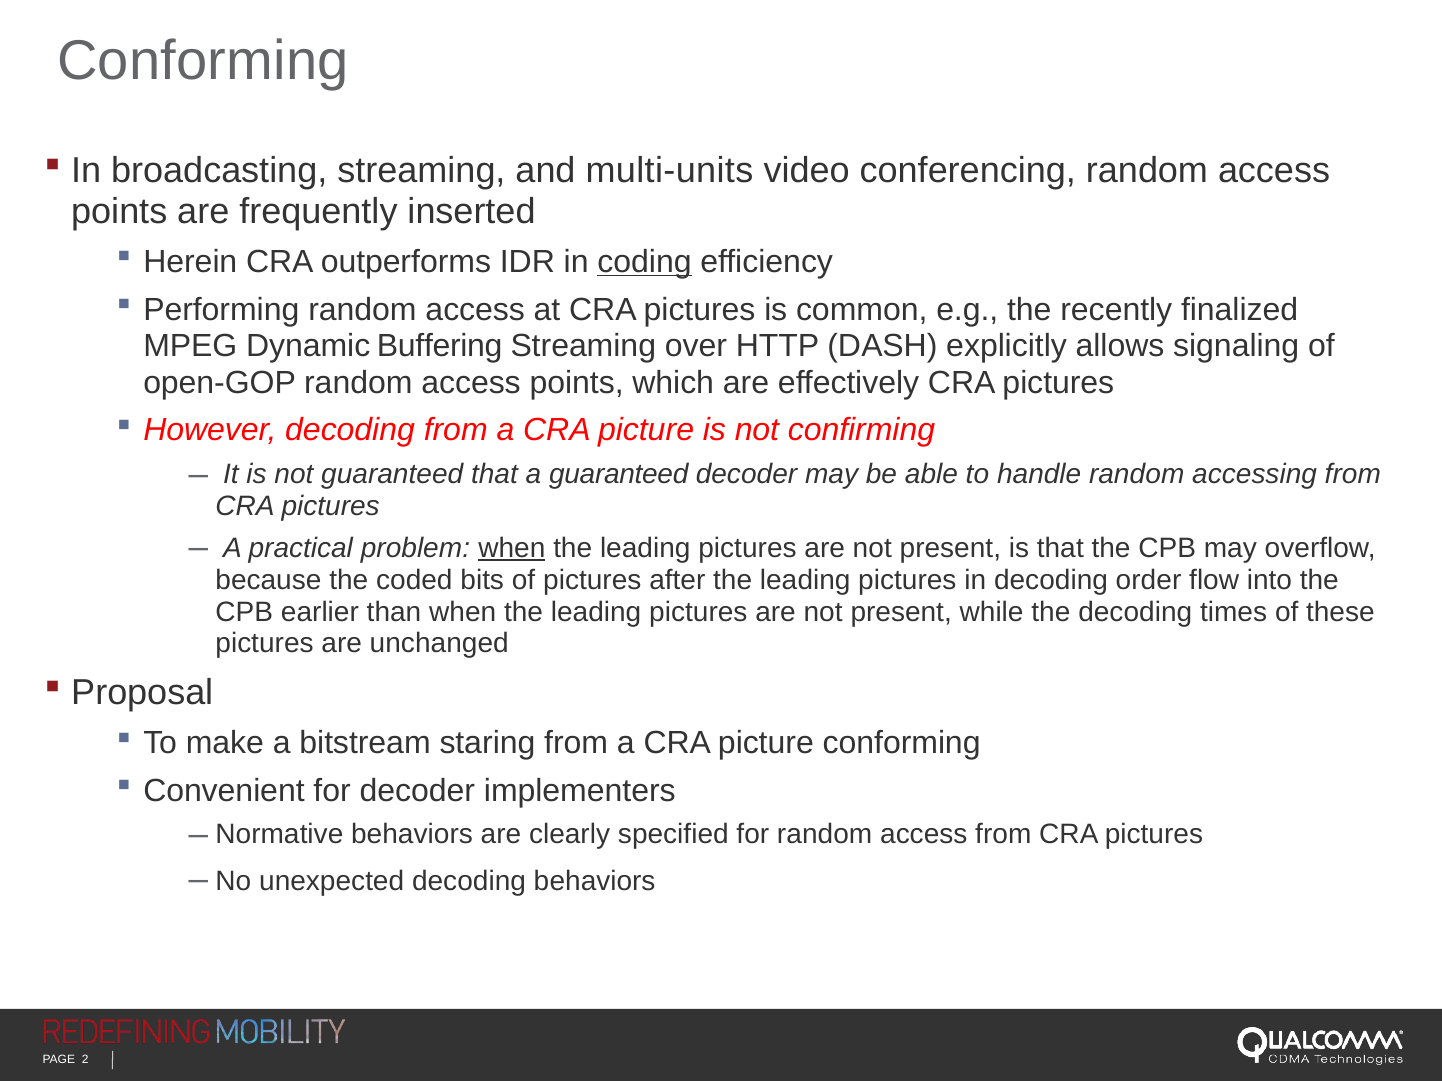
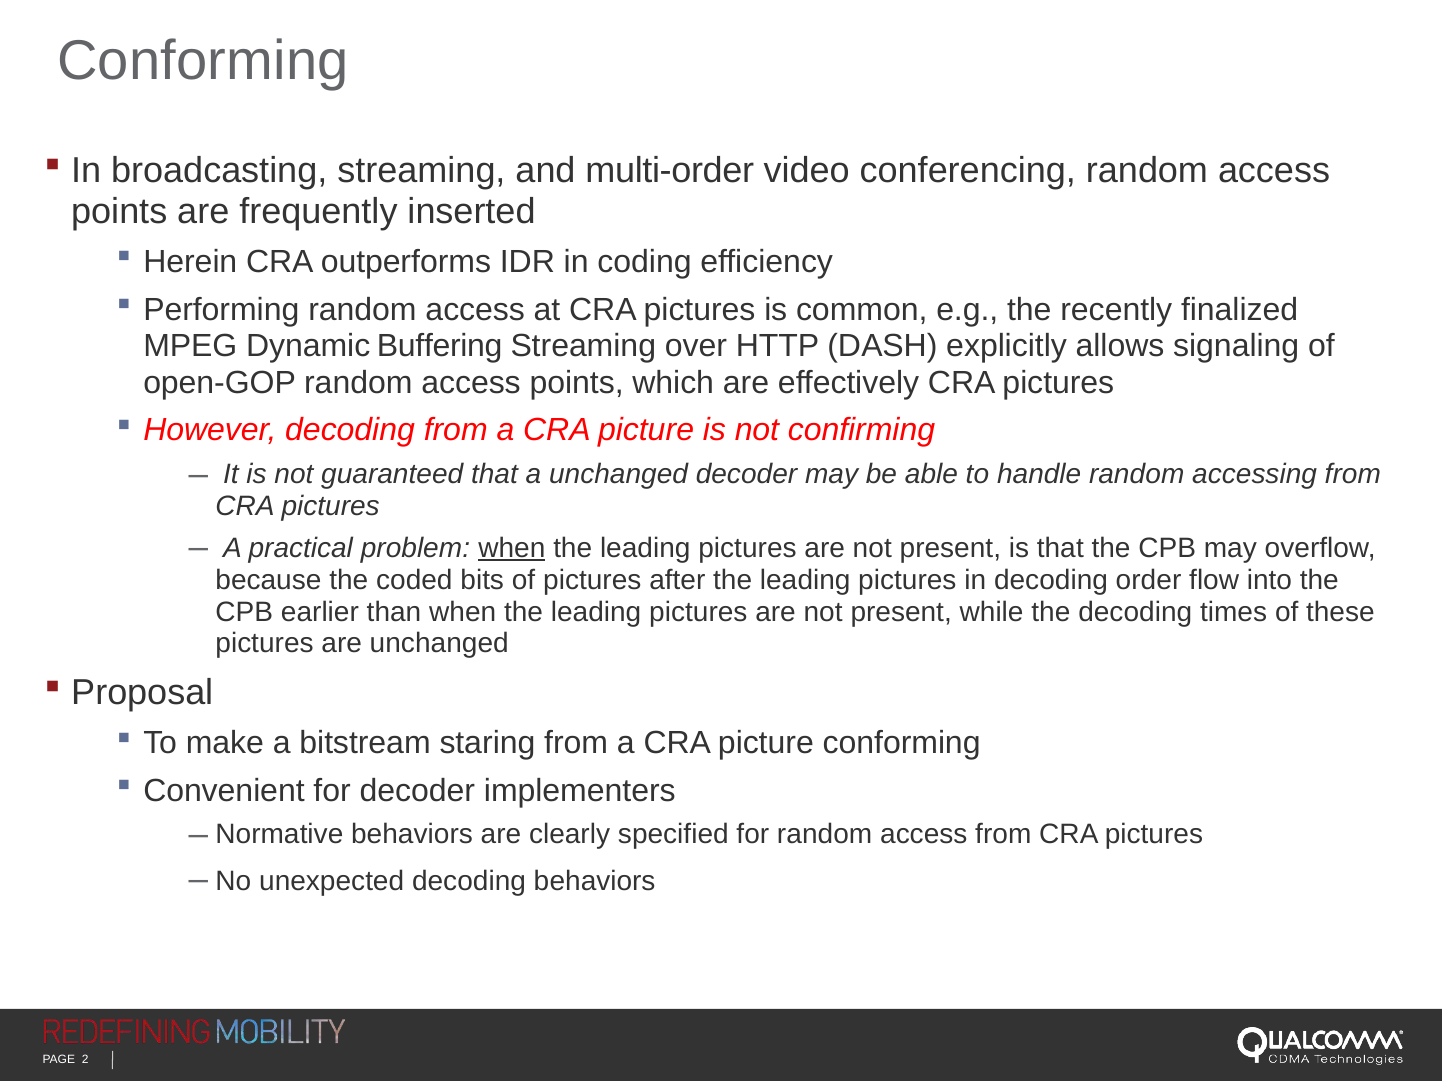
multi-units: multi-units -> multi-order
coding underline: present -> none
a guaranteed: guaranteed -> unchanged
